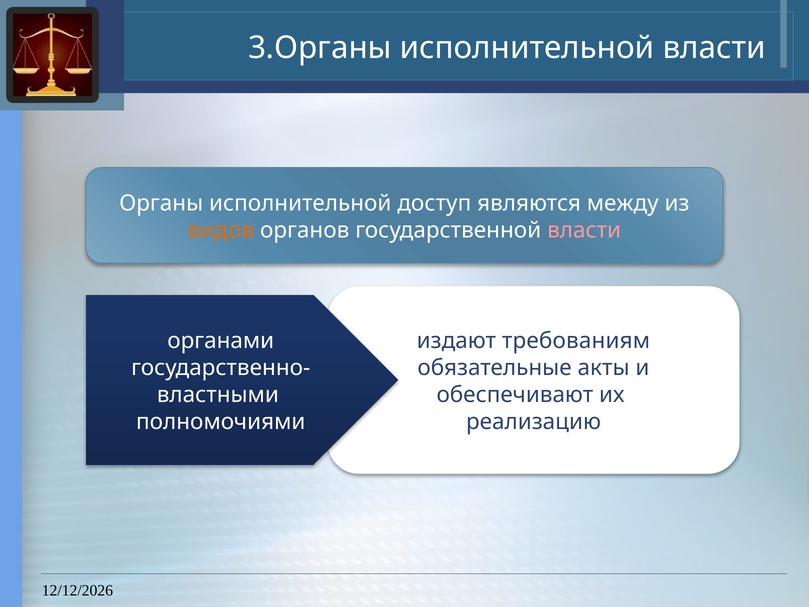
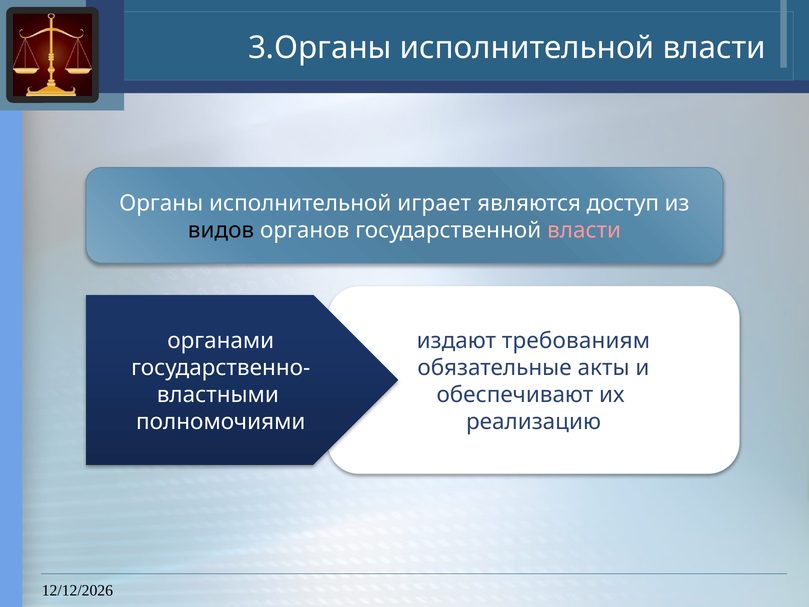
доступ: доступ -> играет
между: между -> доступ
видов colour: orange -> black
